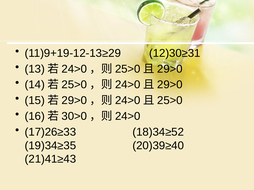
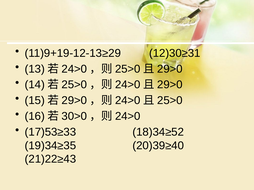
17)26≥33: 17)26≥33 -> 17)53≥33
21)41≥43: 21)41≥43 -> 21)22≥43
